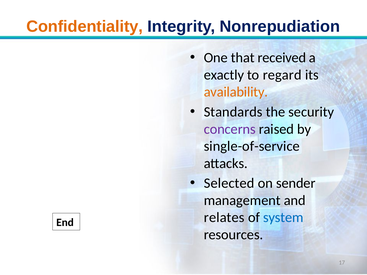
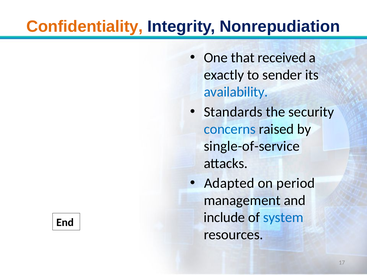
regard: regard -> sender
availability colour: orange -> blue
concerns colour: purple -> blue
Selected: Selected -> Adapted
sender: sender -> period
relates: relates -> include
